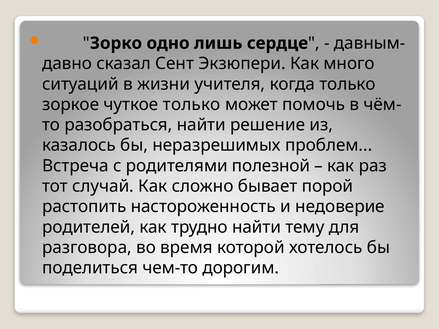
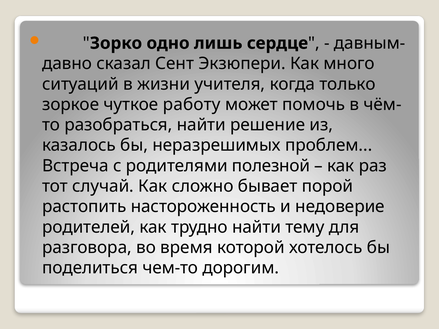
чуткое только: только -> работу
